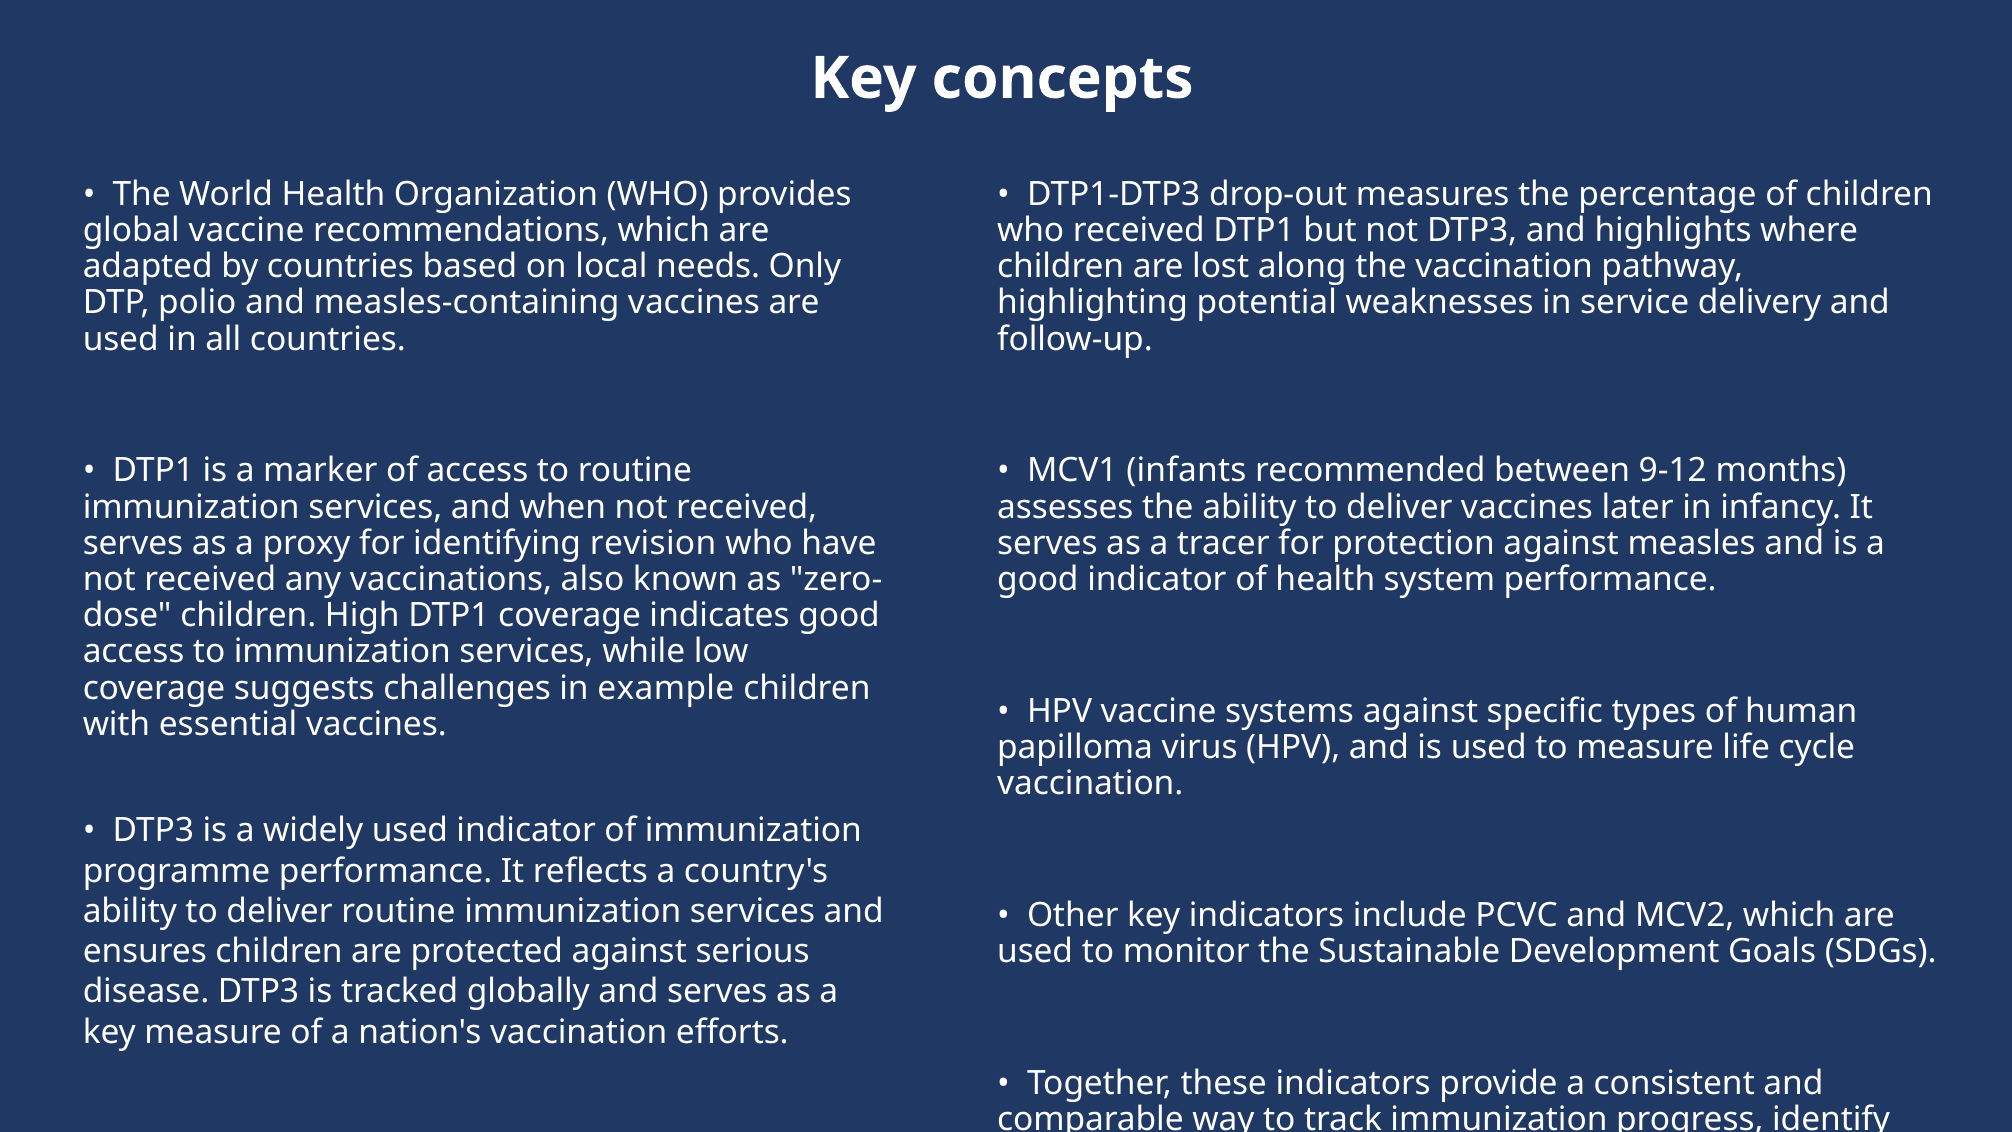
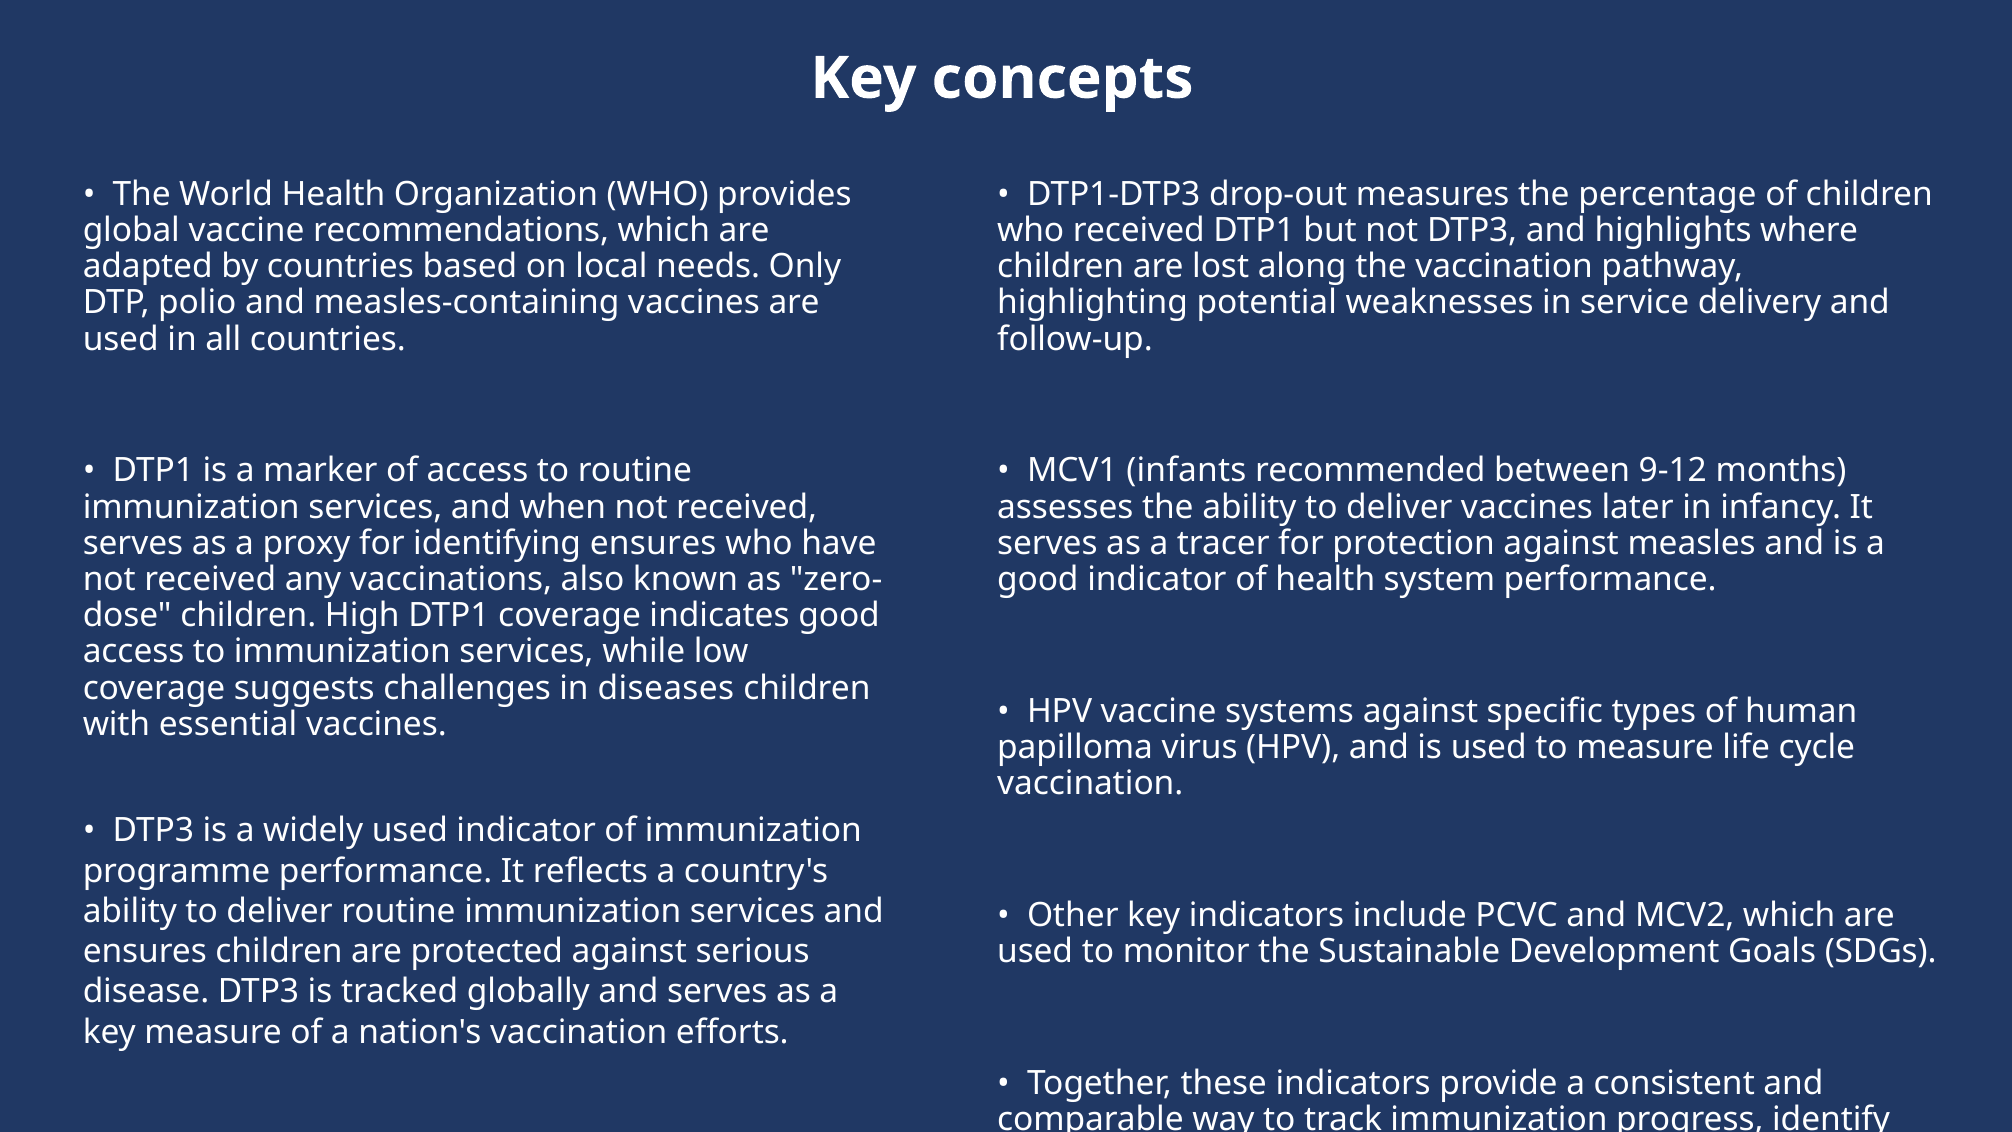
identifying revision: revision -> ensures
example: example -> diseases
